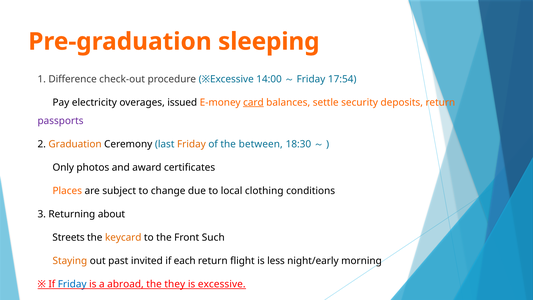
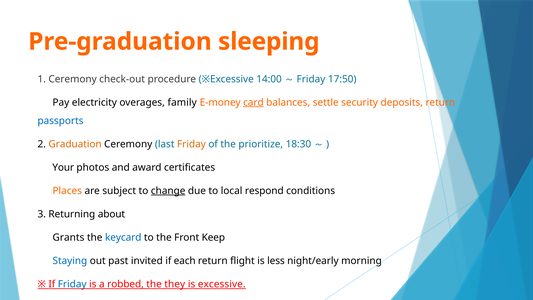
1 Difference: Difference -> Ceremony
17:54: 17:54 -> 17:50
issued: issued -> family
passports colour: purple -> blue
between: between -> prioritize
Only: Only -> Your
change underline: none -> present
clothing: clothing -> respond
Streets: Streets -> Grants
keycard colour: orange -> blue
Such: Such -> Keep
Staying colour: orange -> blue
abroad: abroad -> robbed
